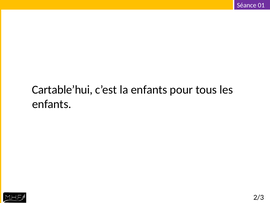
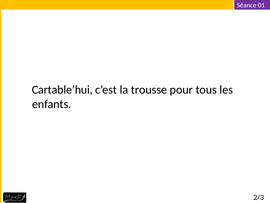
la enfants: enfants -> trousse
